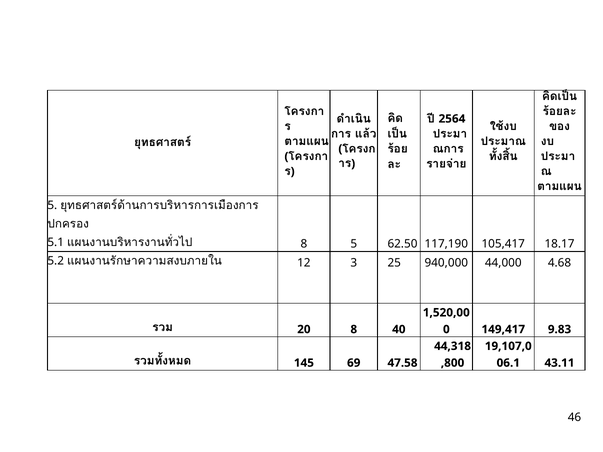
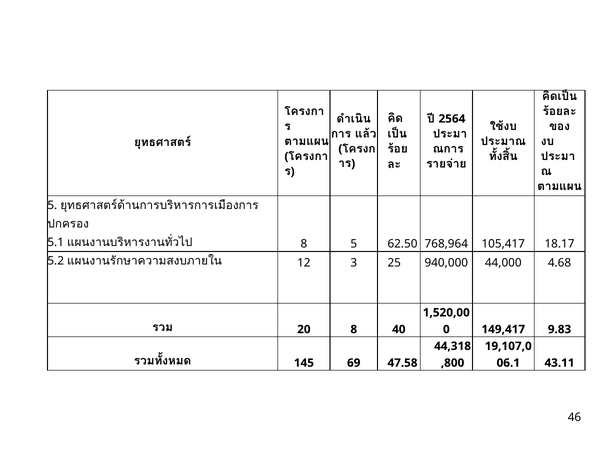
117,190: 117,190 -> 768,964
